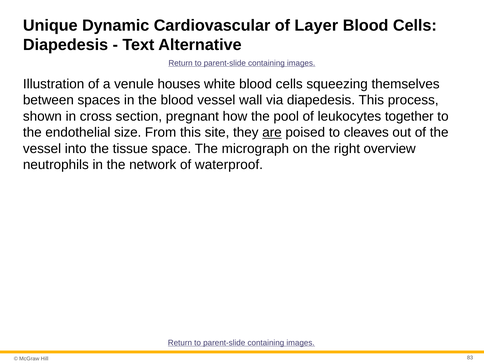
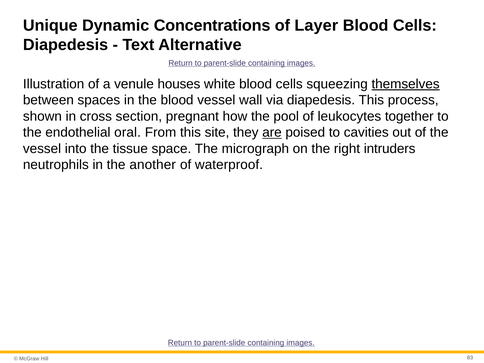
Cardiovascular: Cardiovascular -> Concentrations
themselves underline: none -> present
size: size -> oral
cleaves: cleaves -> cavities
overview: overview -> intruders
network: network -> another
